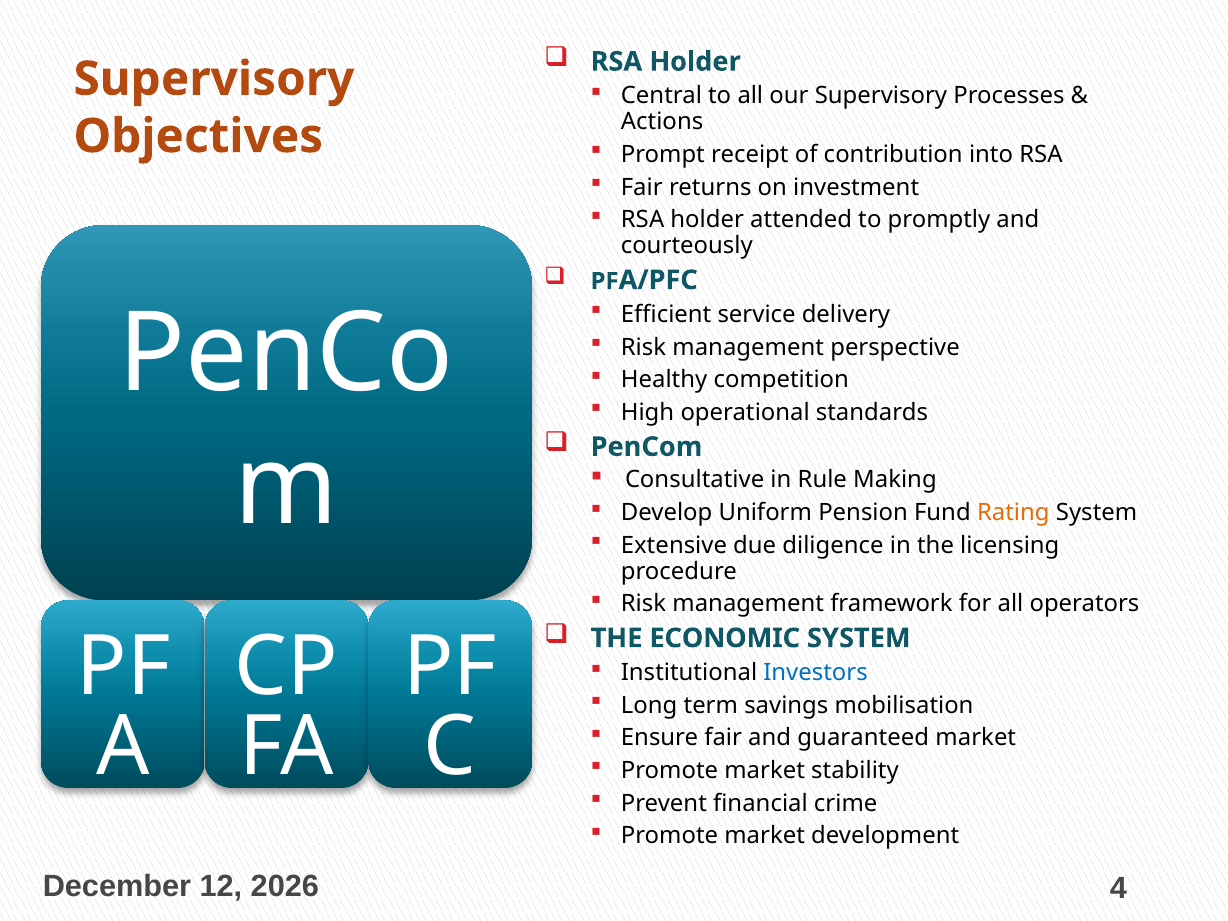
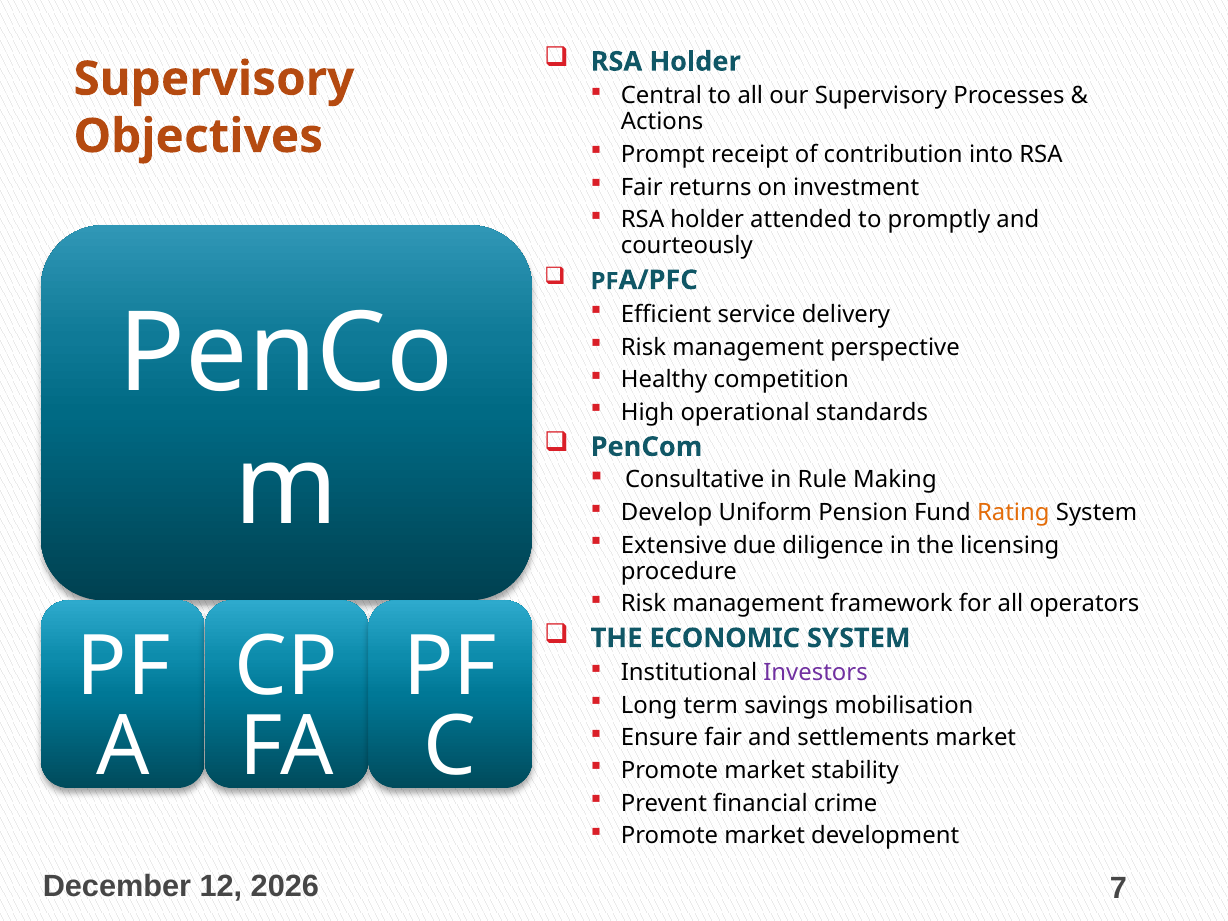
Investors colour: blue -> purple
guaranteed: guaranteed -> settlements
4: 4 -> 7
